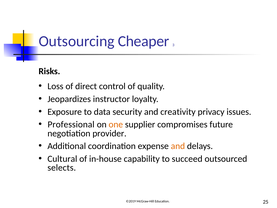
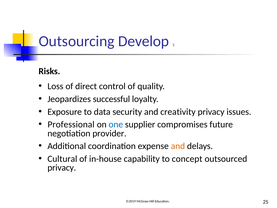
Cheaper: Cheaper -> Develop
instructor: instructor -> successful
one colour: orange -> blue
succeed: succeed -> concept
selects at (62, 168): selects -> privacy
